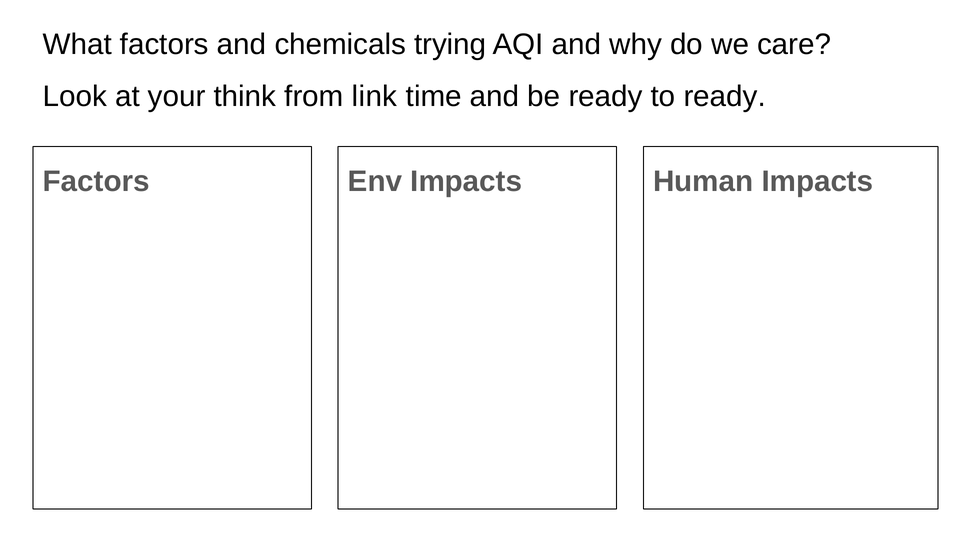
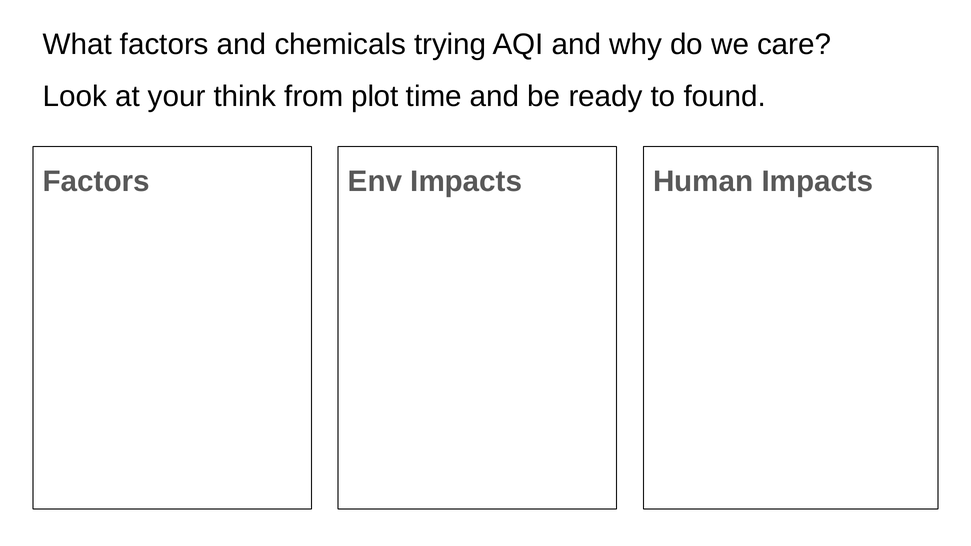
link: link -> plot
to ready: ready -> found
